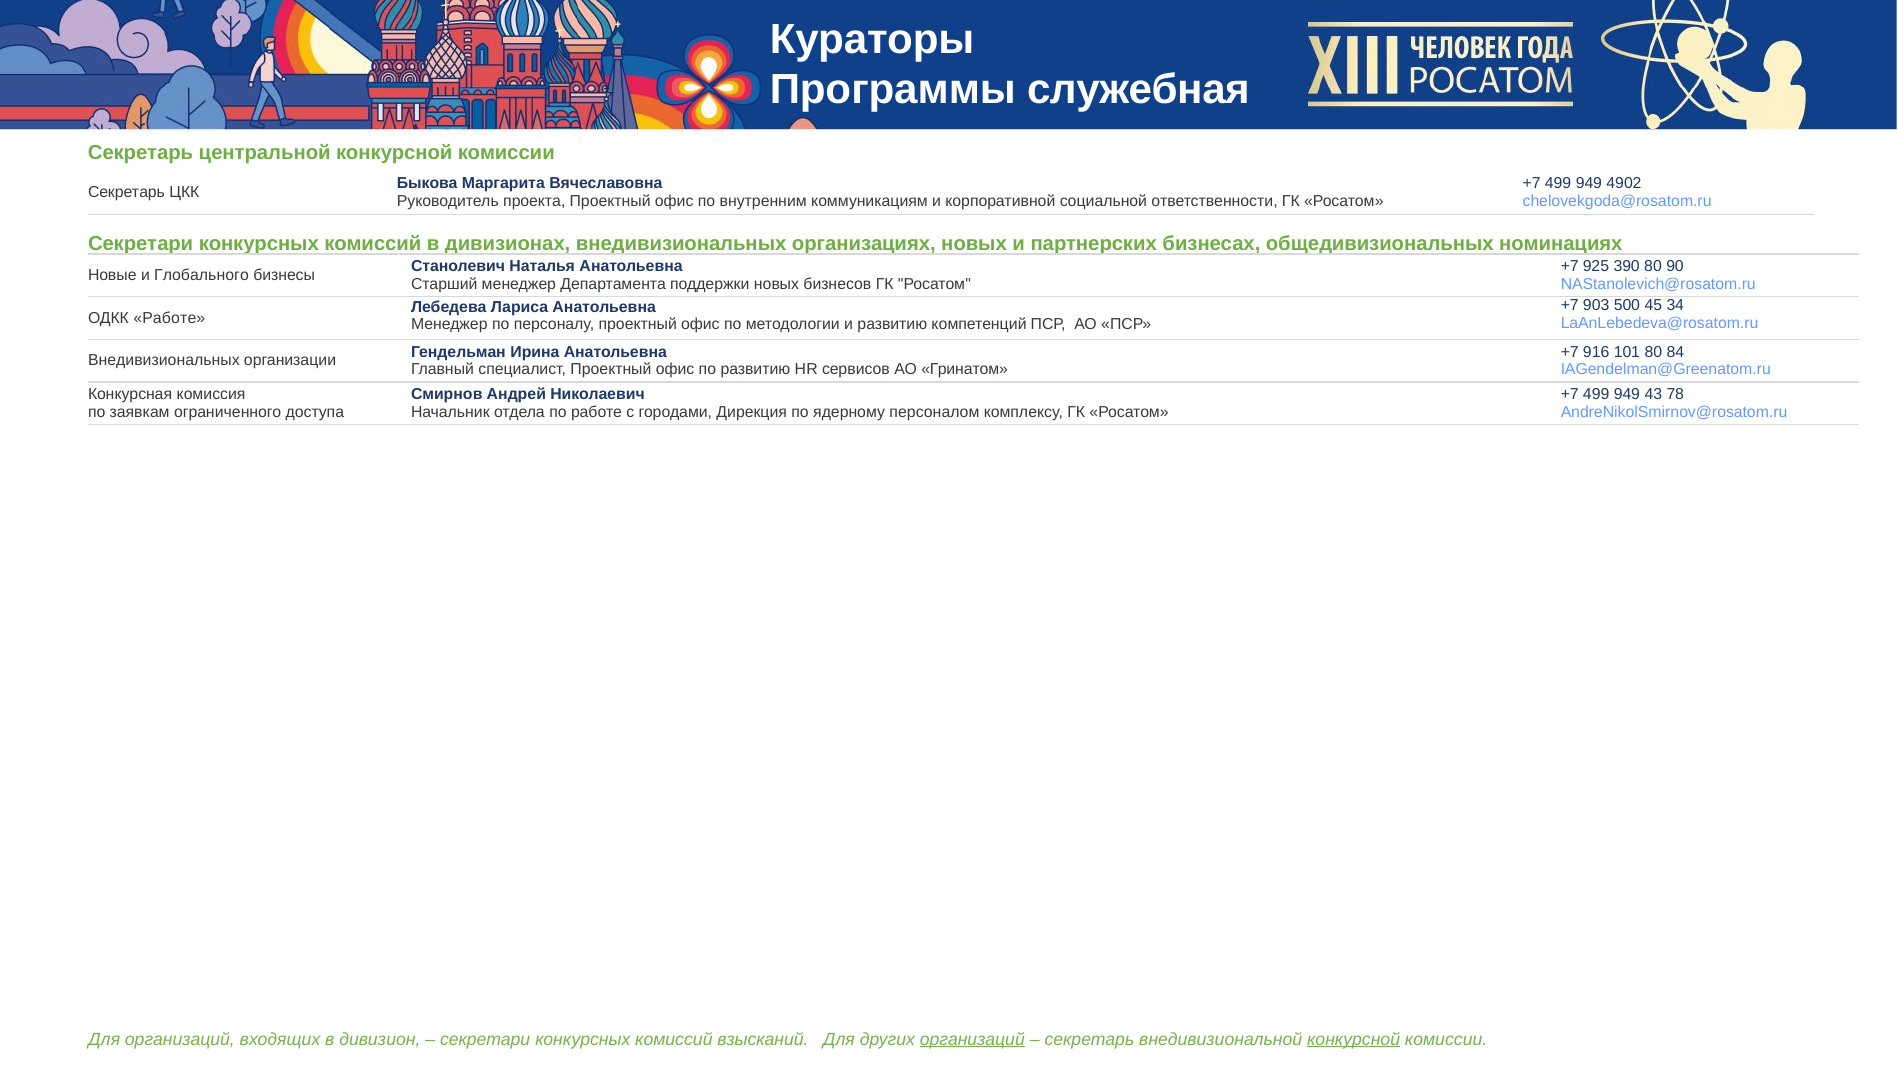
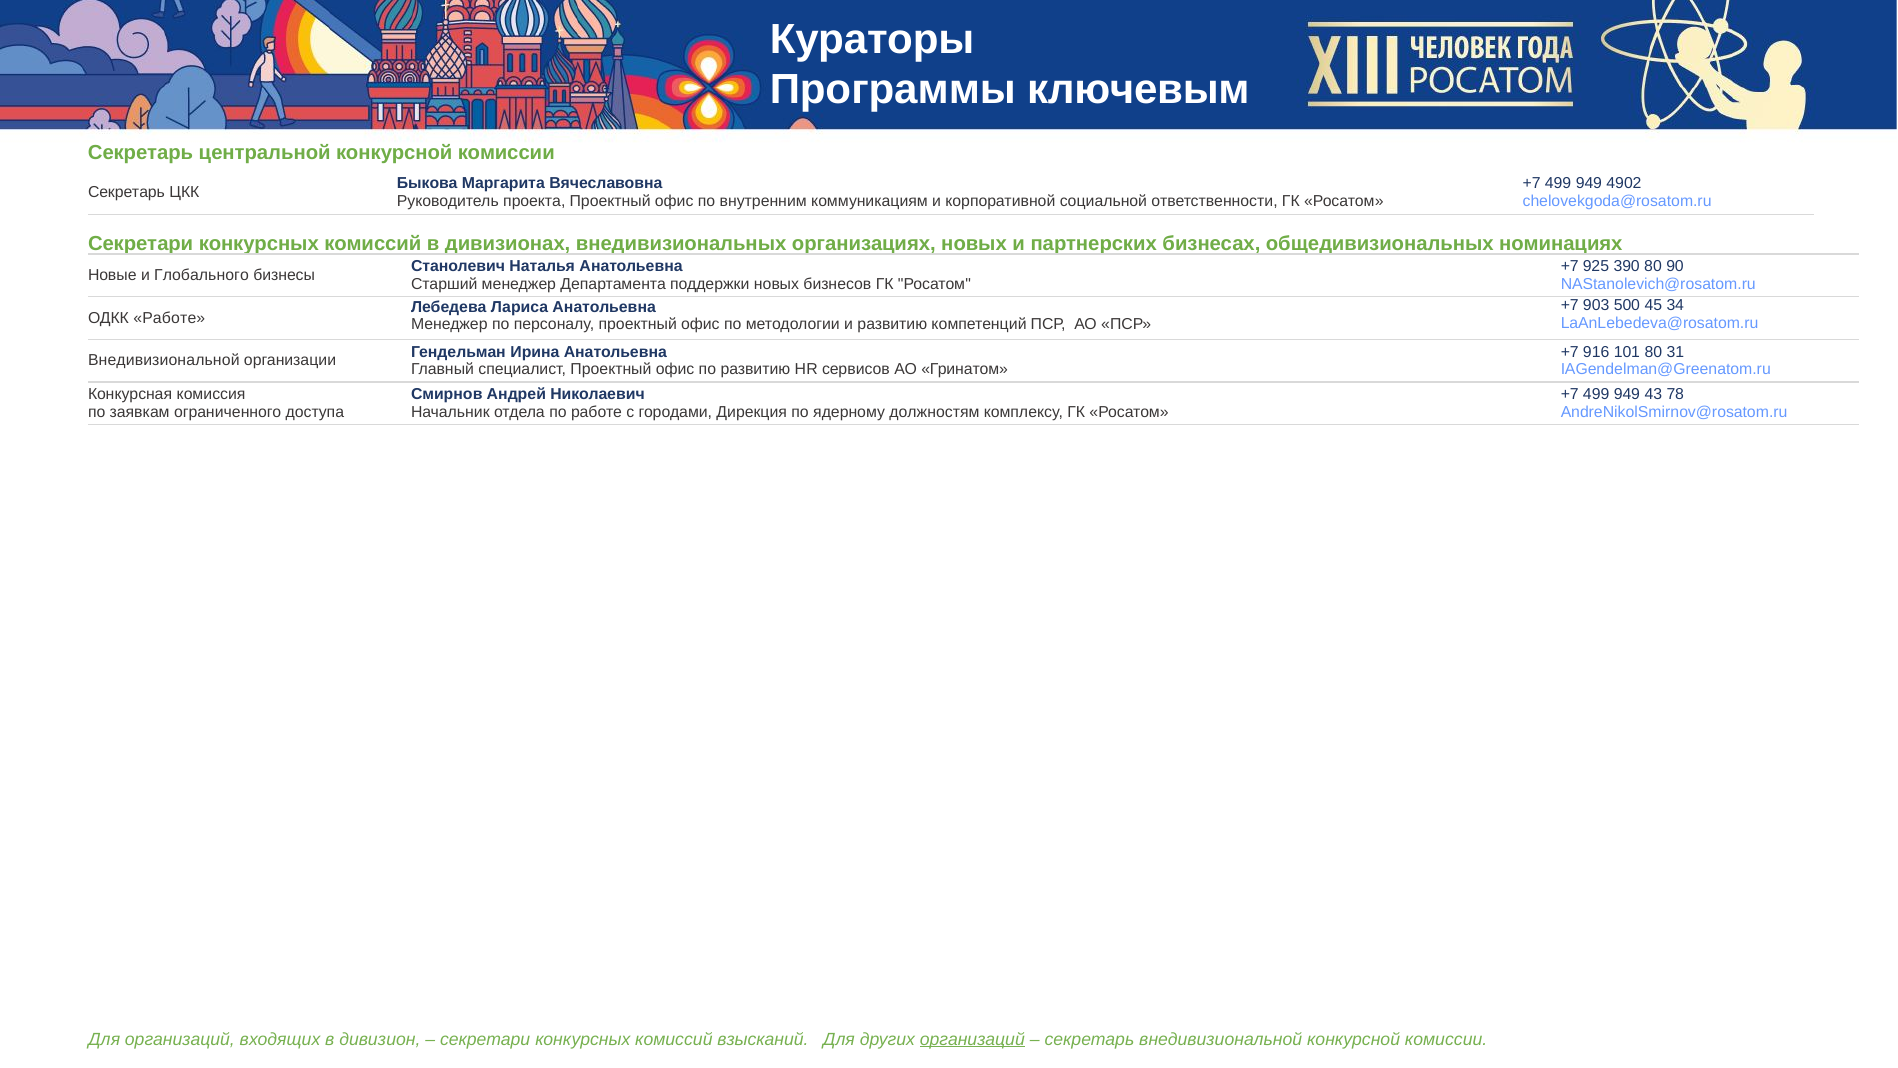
служебная: служебная -> ключевым
84: 84 -> 31
Внедивизиональных at (164, 361): Внедивизиональных -> Внедивизиональной
персоналом: персоналом -> должностям
конкурсной at (1354, 1039) underline: present -> none
